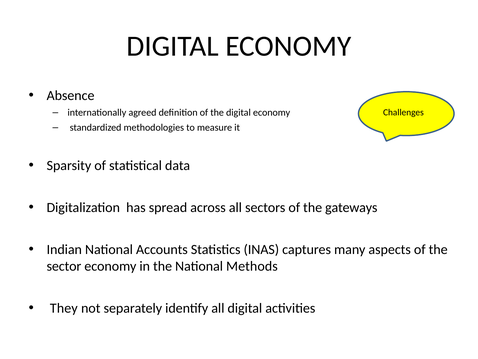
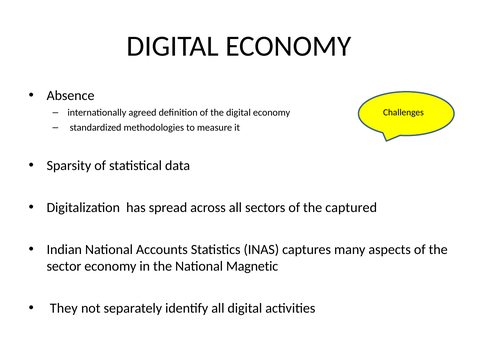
gateways: gateways -> captured
Methods: Methods -> Magnetic
